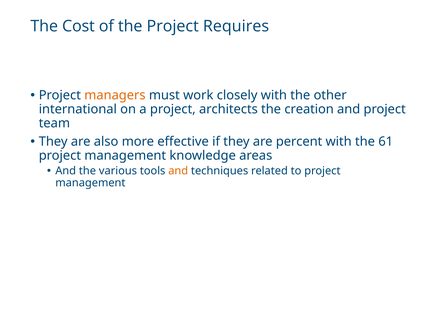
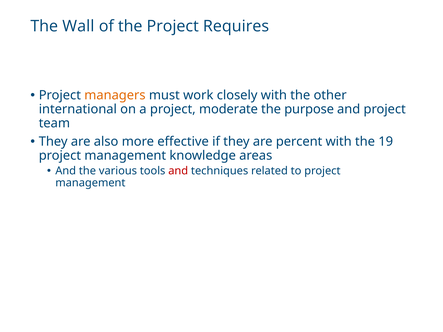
Cost: Cost -> Wall
architects: architects -> moderate
creation: creation -> purpose
61: 61 -> 19
and at (178, 171) colour: orange -> red
